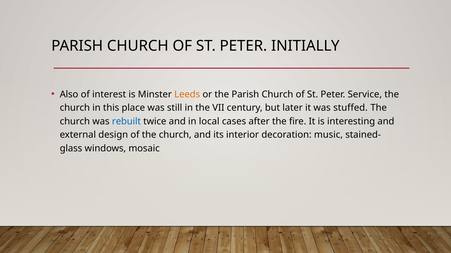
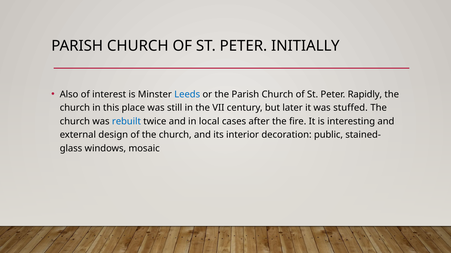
Leeds colour: orange -> blue
Service: Service -> Rapidly
music: music -> public
